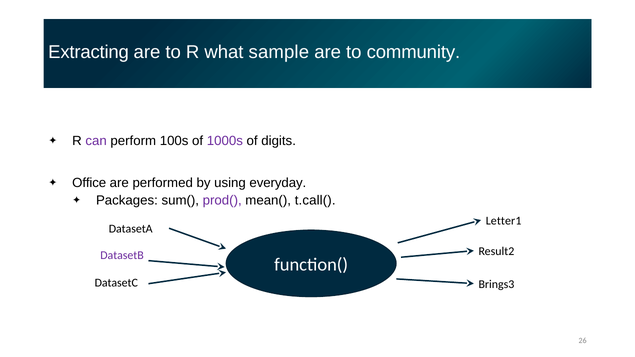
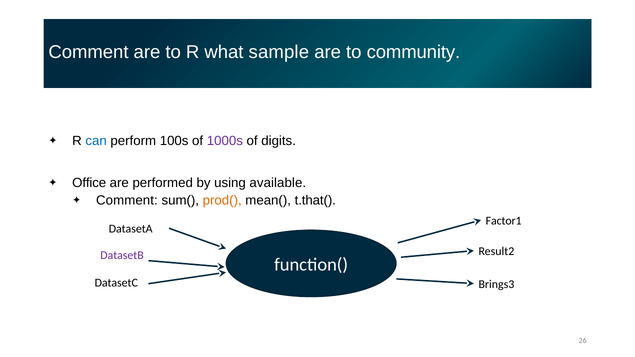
Extracting at (89, 52): Extracting -> Comment
can colour: purple -> blue
everyday: everyday -> available
Packages at (127, 200): Packages -> Comment
prod( colour: purple -> orange
t.call(: t.call( -> t.that(
Letter1: Letter1 -> Factor1
